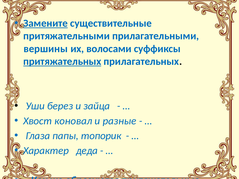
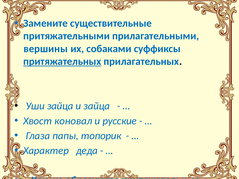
Замените underline: present -> none
волосами: волосами -> собаками
Уши берез: берез -> зайца
разные: разные -> русские
